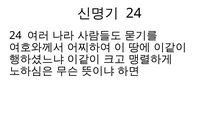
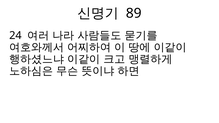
24 at (134, 13): 24 -> 89
